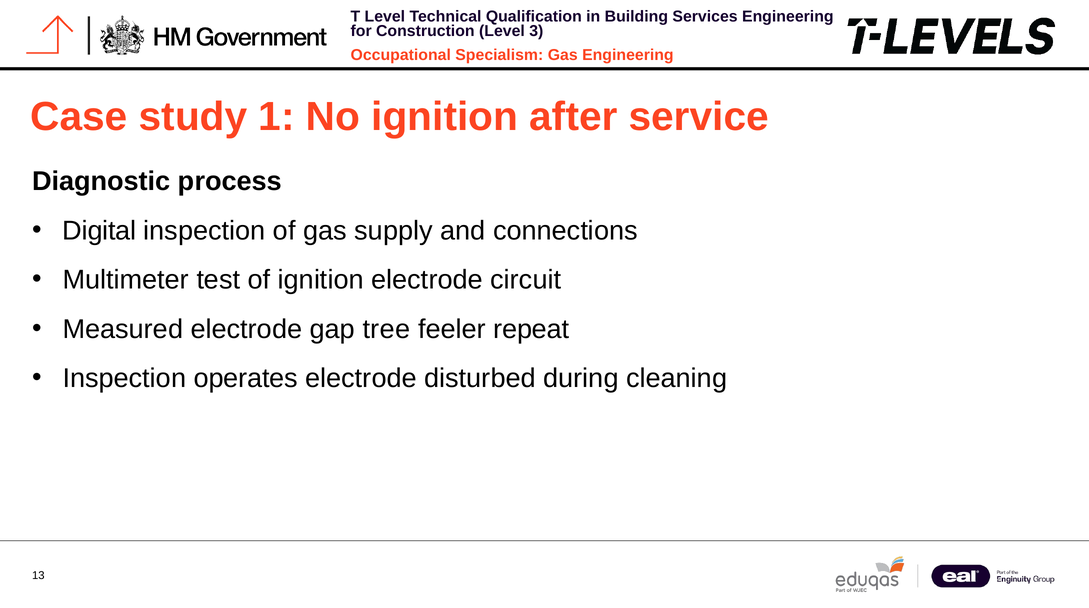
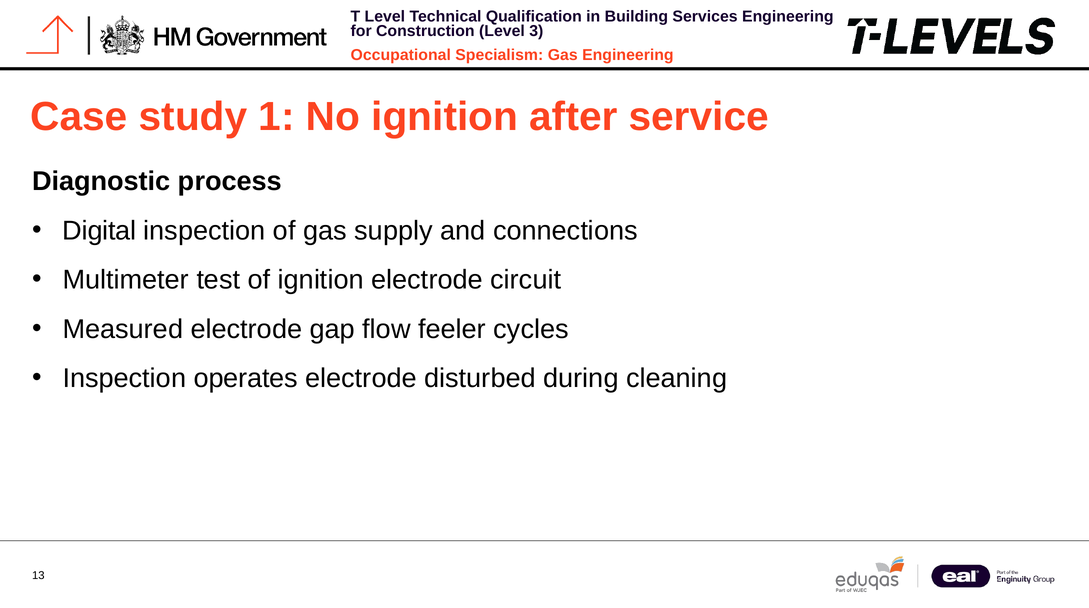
tree: tree -> flow
repeat: repeat -> cycles
